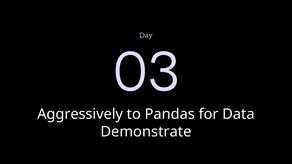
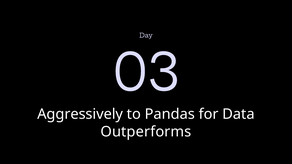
Demonstrate: Demonstrate -> Outperforms
